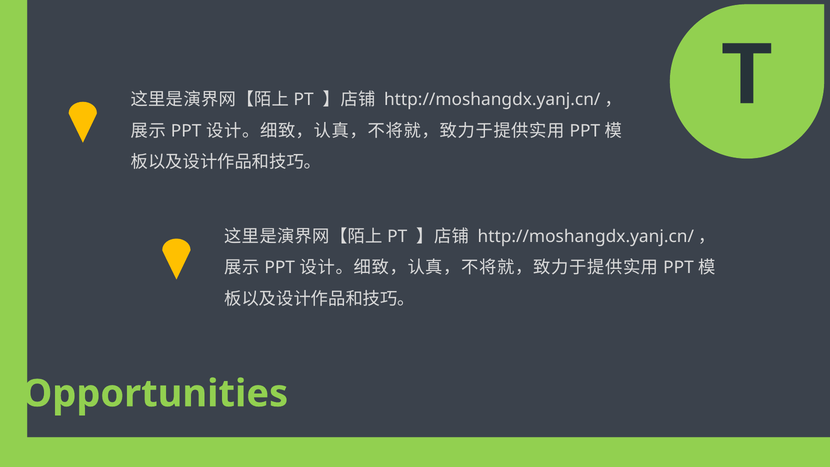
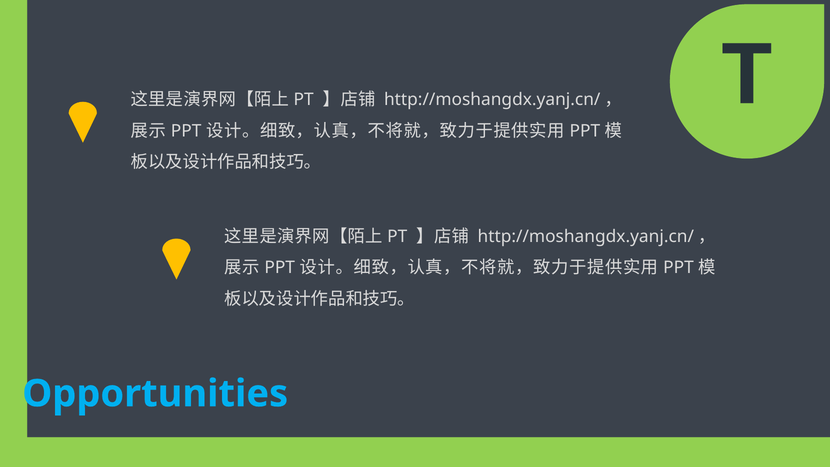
Opportunities colour: light green -> light blue
